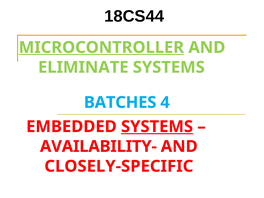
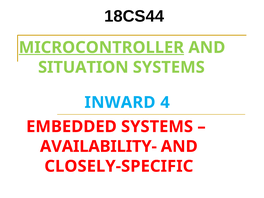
ELIMINATE: ELIMINATE -> SITUATION
BATCHES: BATCHES -> INWARD
SYSTEMS at (157, 127) underline: present -> none
